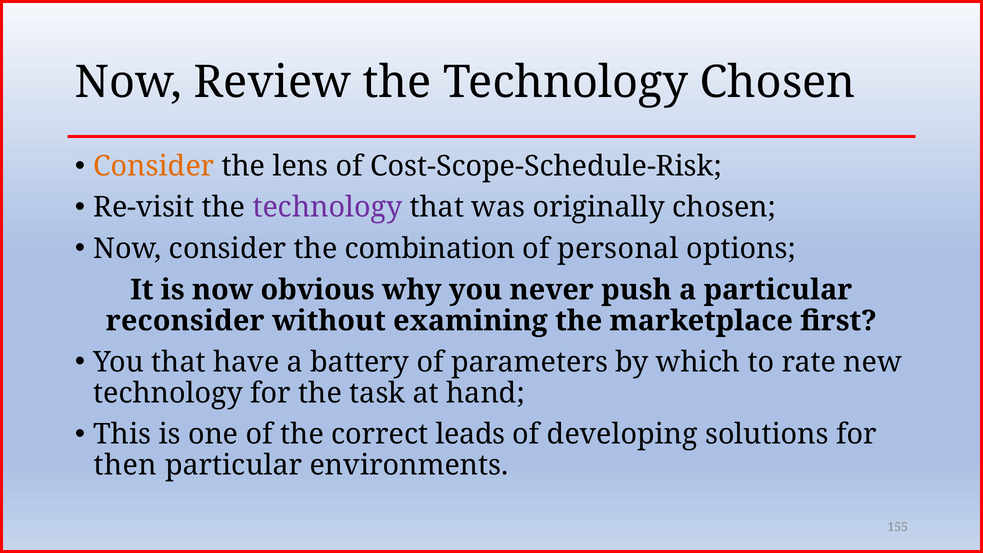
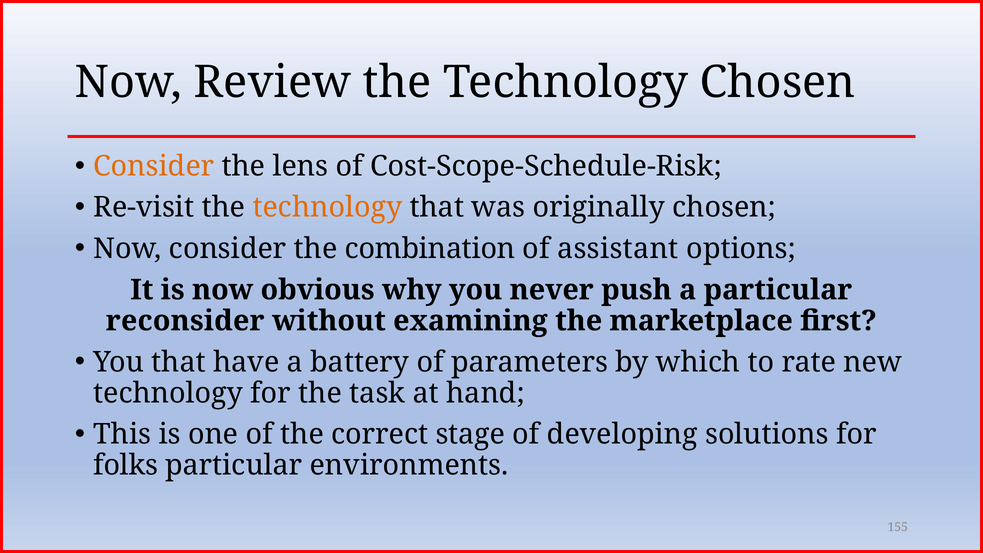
technology at (327, 207) colour: purple -> orange
personal: personal -> assistant
leads: leads -> stage
then: then -> folks
